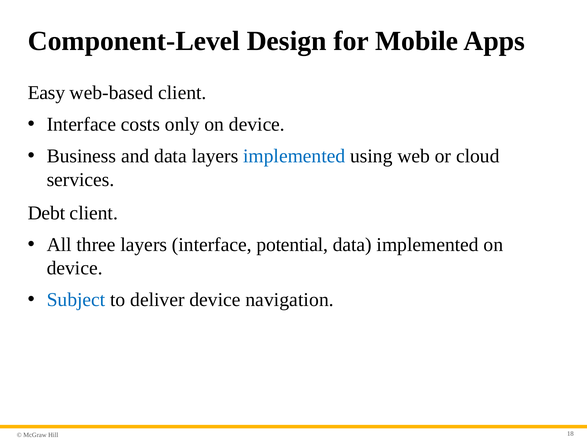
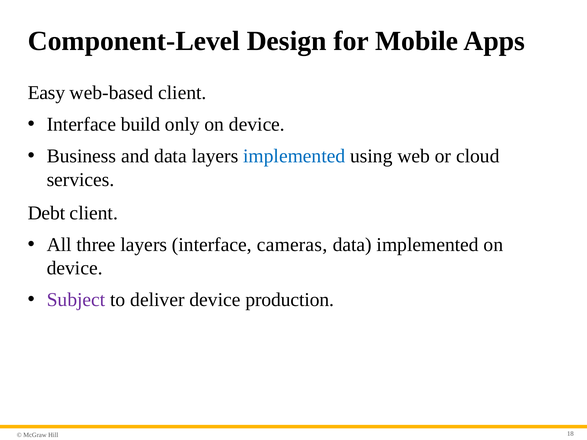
costs: costs -> build
potential: potential -> cameras
Subject colour: blue -> purple
navigation: navigation -> production
